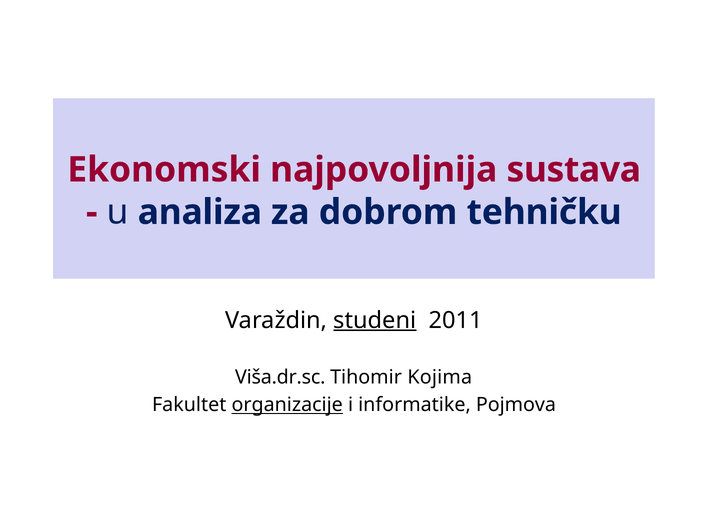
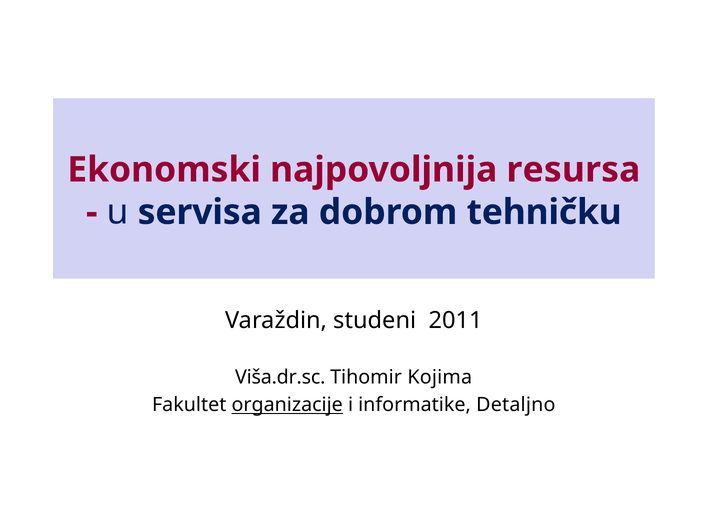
sustava: sustava -> resursa
analiza: analiza -> servisa
studeni underline: present -> none
Pojmova: Pojmova -> Detaljno
